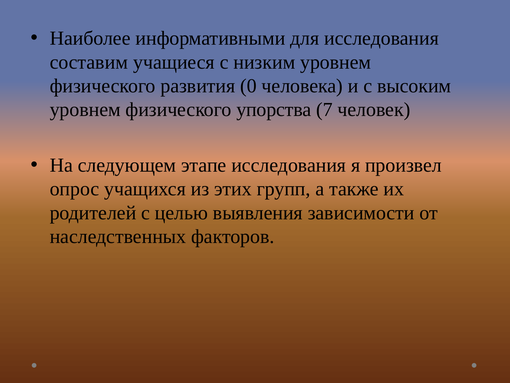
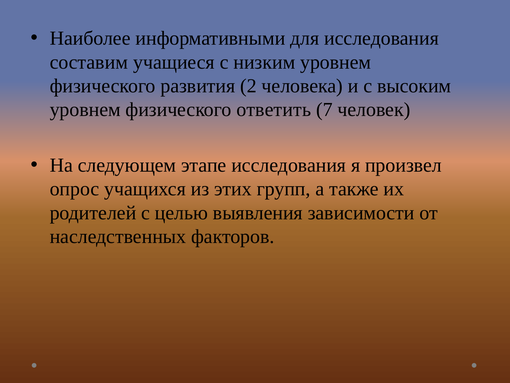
0: 0 -> 2
упорства: упорства -> ответить
